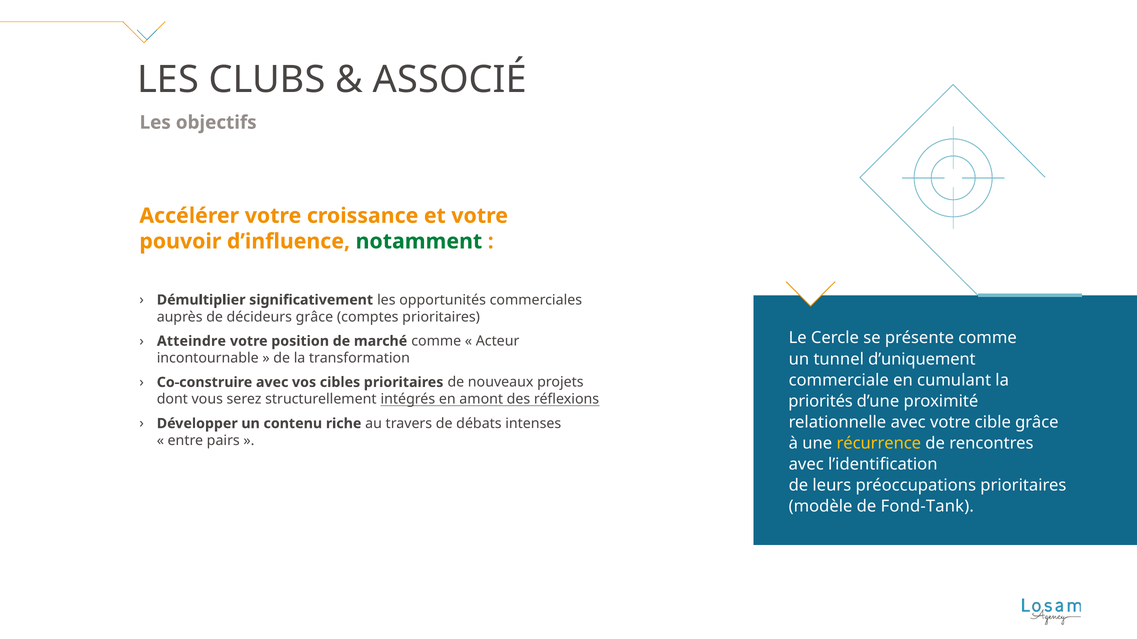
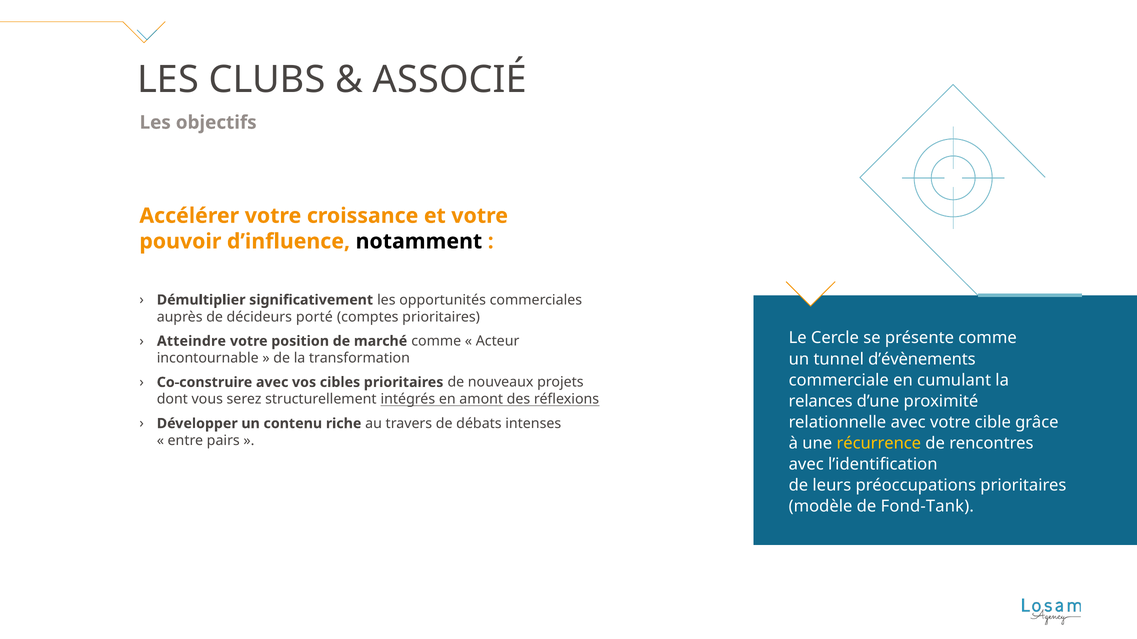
notamment colour: green -> black
décideurs grâce: grâce -> porté
d’uniquement: d’uniquement -> d’évènements
priorités: priorités -> relances
